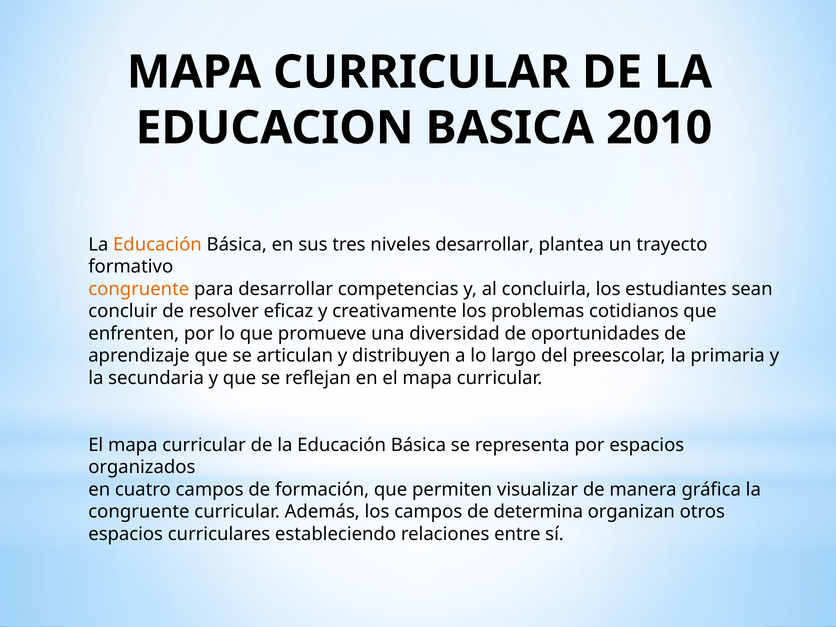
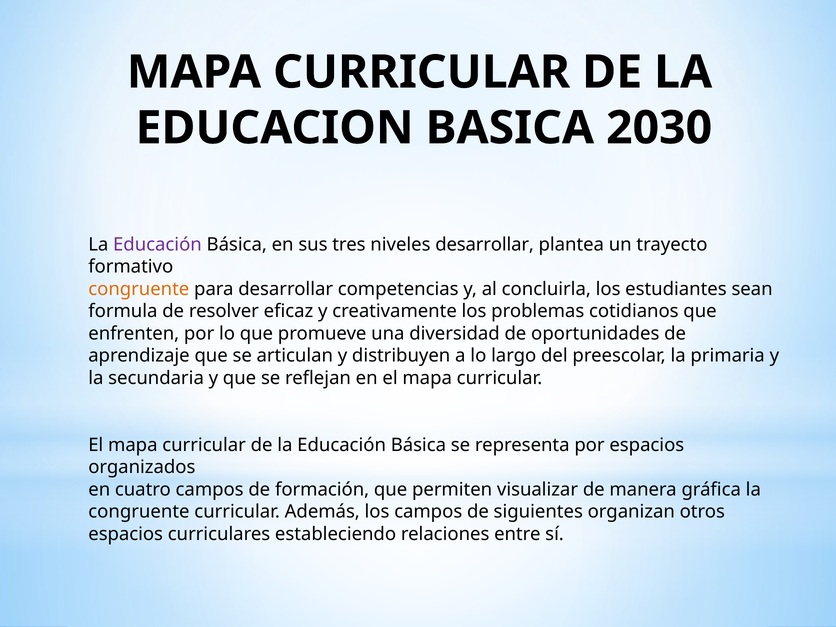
2010: 2010 -> 2030
Educación at (157, 244) colour: orange -> purple
concluir: concluir -> formula
determina: determina -> siguientes
